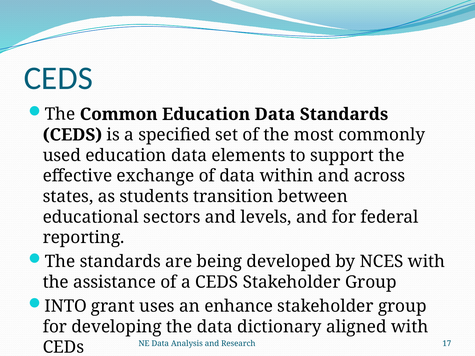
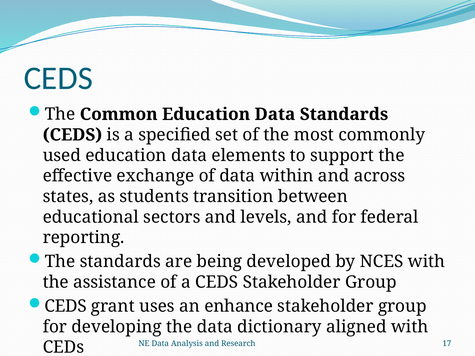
INTO at (66, 306): INTO -> CEDS
